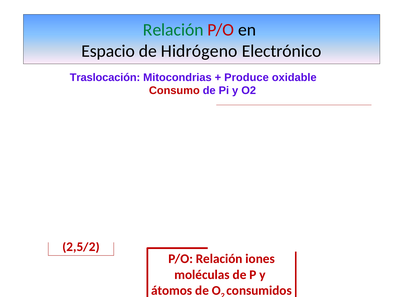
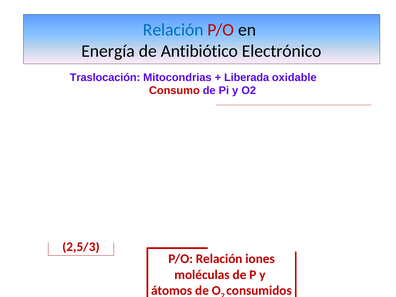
Relación at (173, 30) colour: green -> blue
Espacio: Espacio -> Energía
Hidrógeno: Hidrógeno -> Antibiótico
Produce: Produce -> Liberada
2,5/2: 2,5/2 -> 2,5/3
